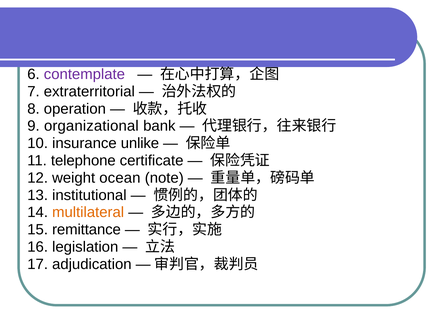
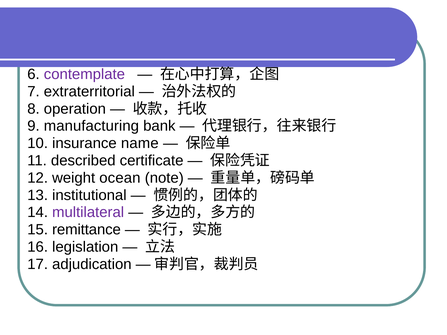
organizational: organizational -> manufacturing
unlike: unlike -> name
telephone: telephone -> described
multilateral colour: orange -> purple
